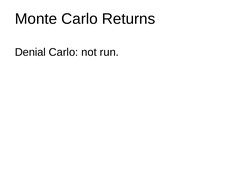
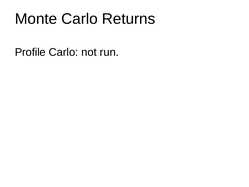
Denial: Denial -> Profile
